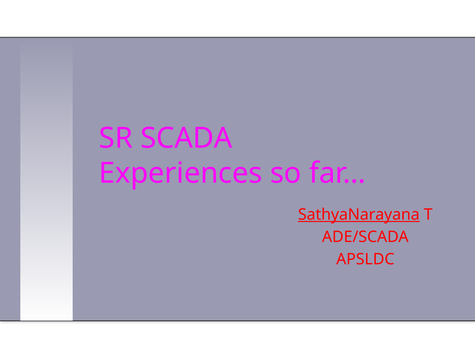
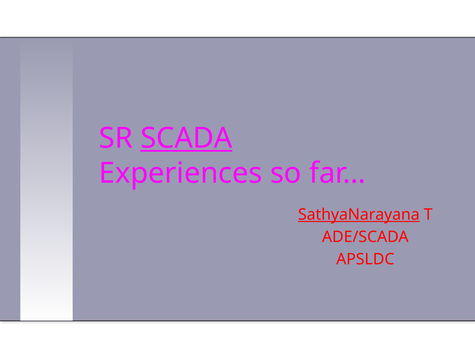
SCADA underline: none -> present
